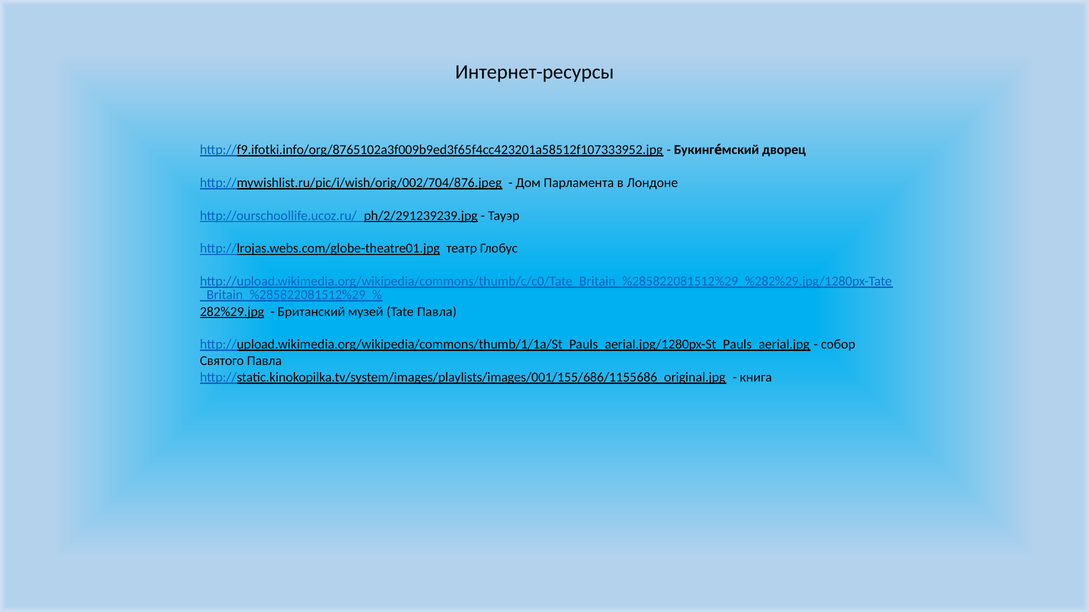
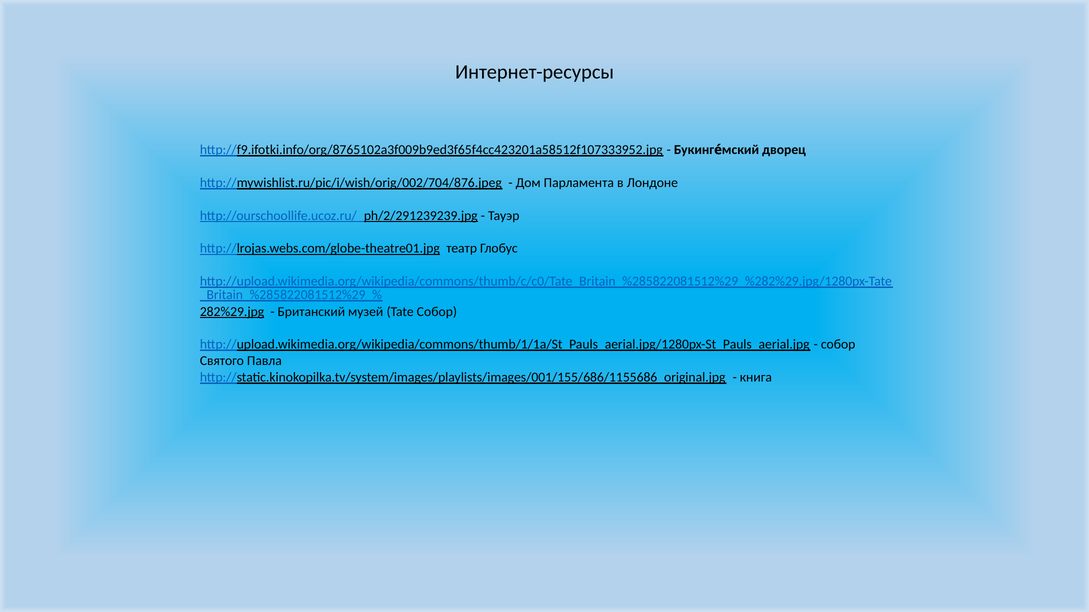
Tate Павла: Павла -> Собор
